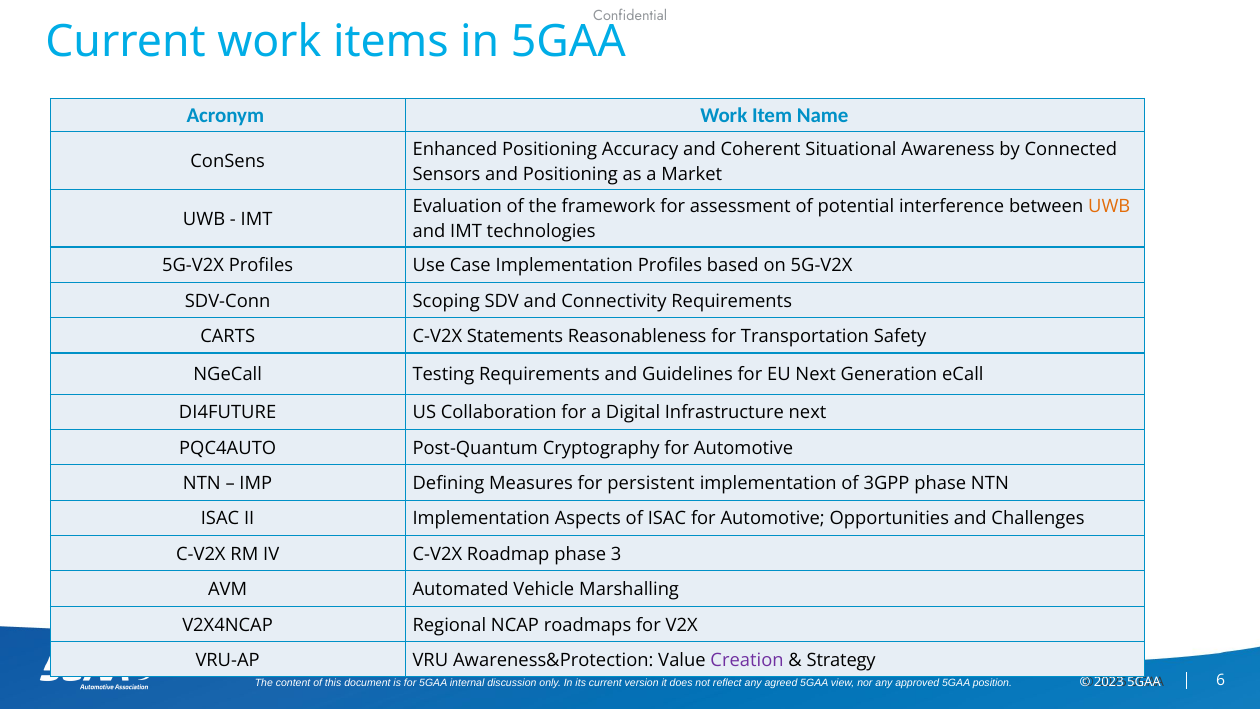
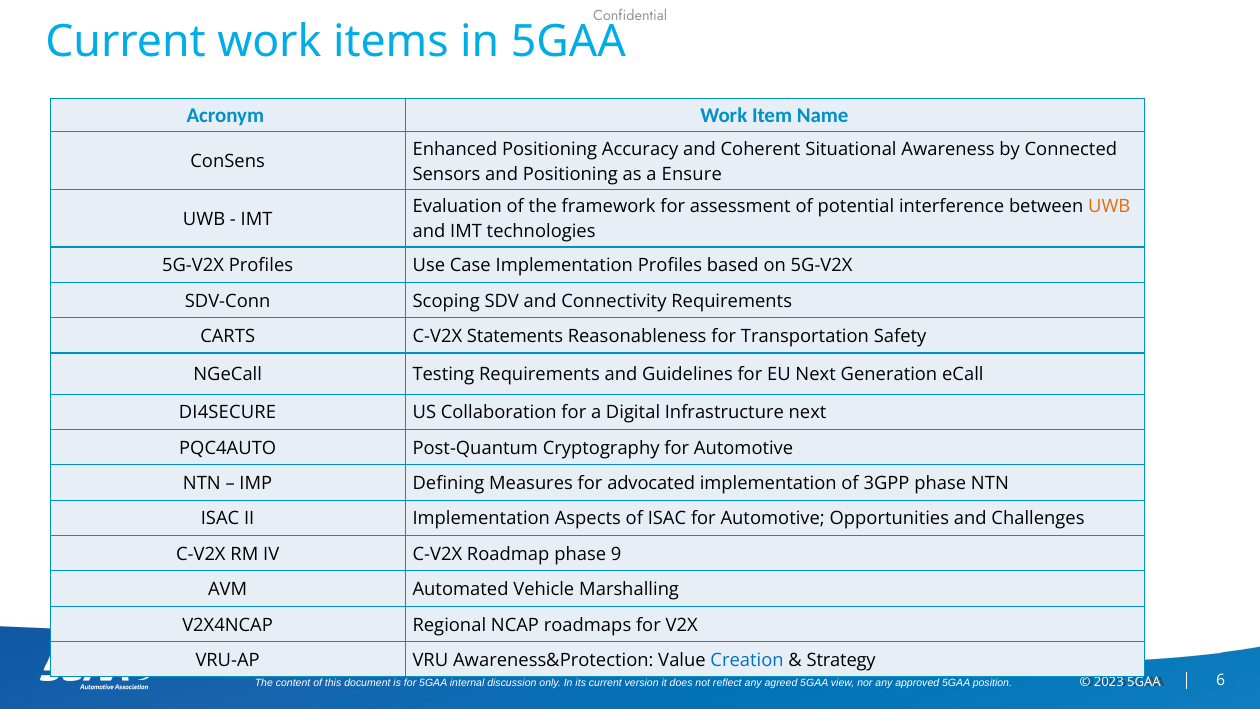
Market: Market -> Ensure
DI4FUTURE: DI4FUTURE -> DI4SECURE
persistent: persistent -> advocated
3: 3 -> 9
Creation colour: purple -> blue
